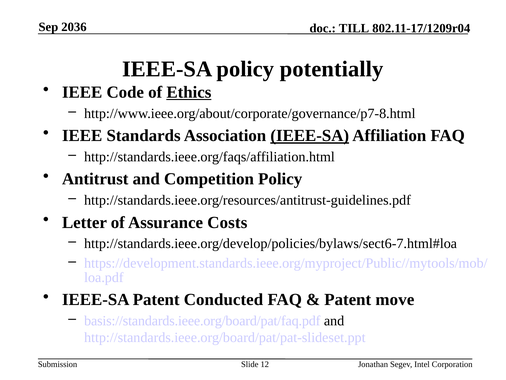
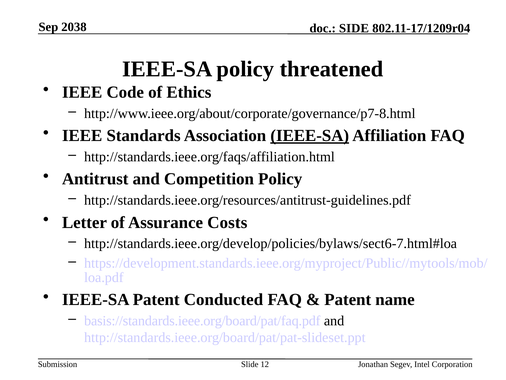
2036: 2036 -> 2038
TILL: TILL -> SIDE
potentially: potentially -> threatened
Ethics underline: present -> none
move: move -> name
